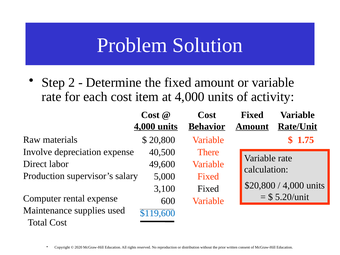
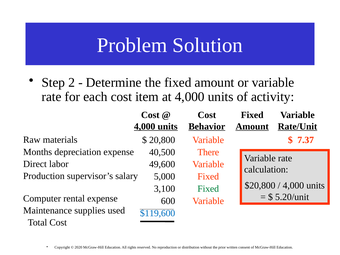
1.75: 1.75 -> 7.37
Involve: Involve -> Months
Fixed at (208, 189) colour: black -> green
